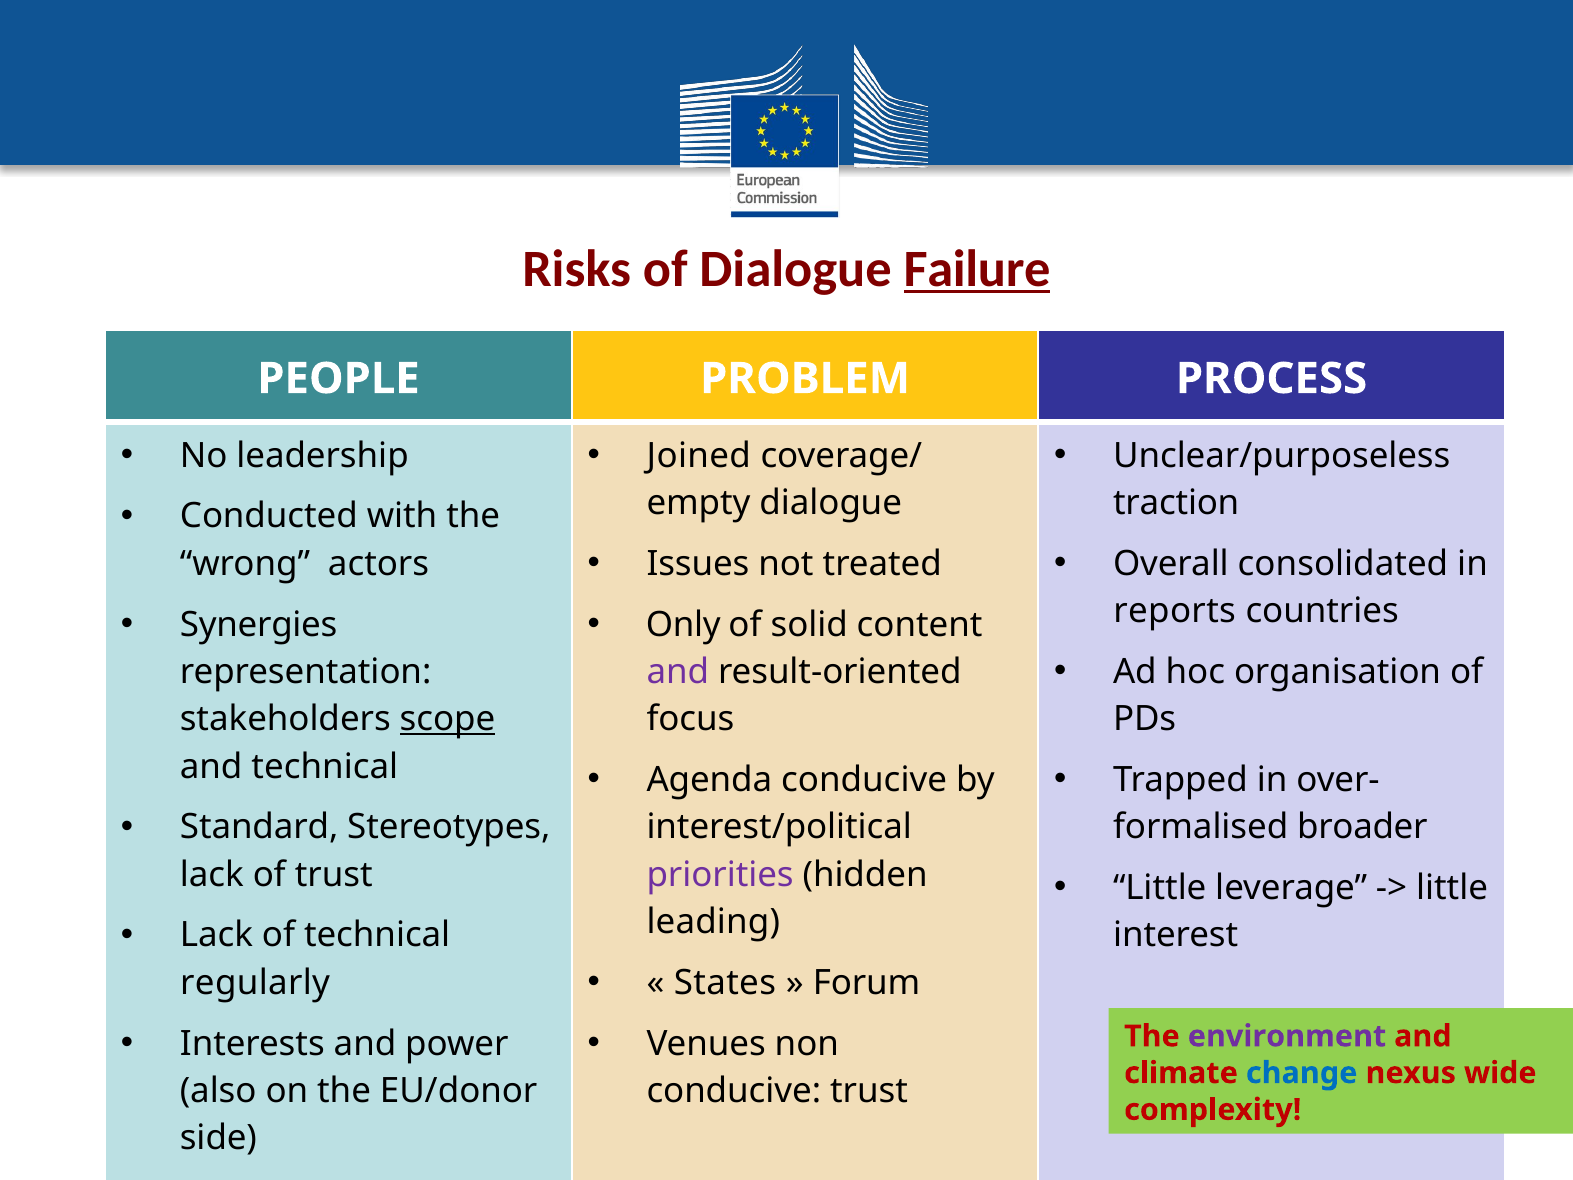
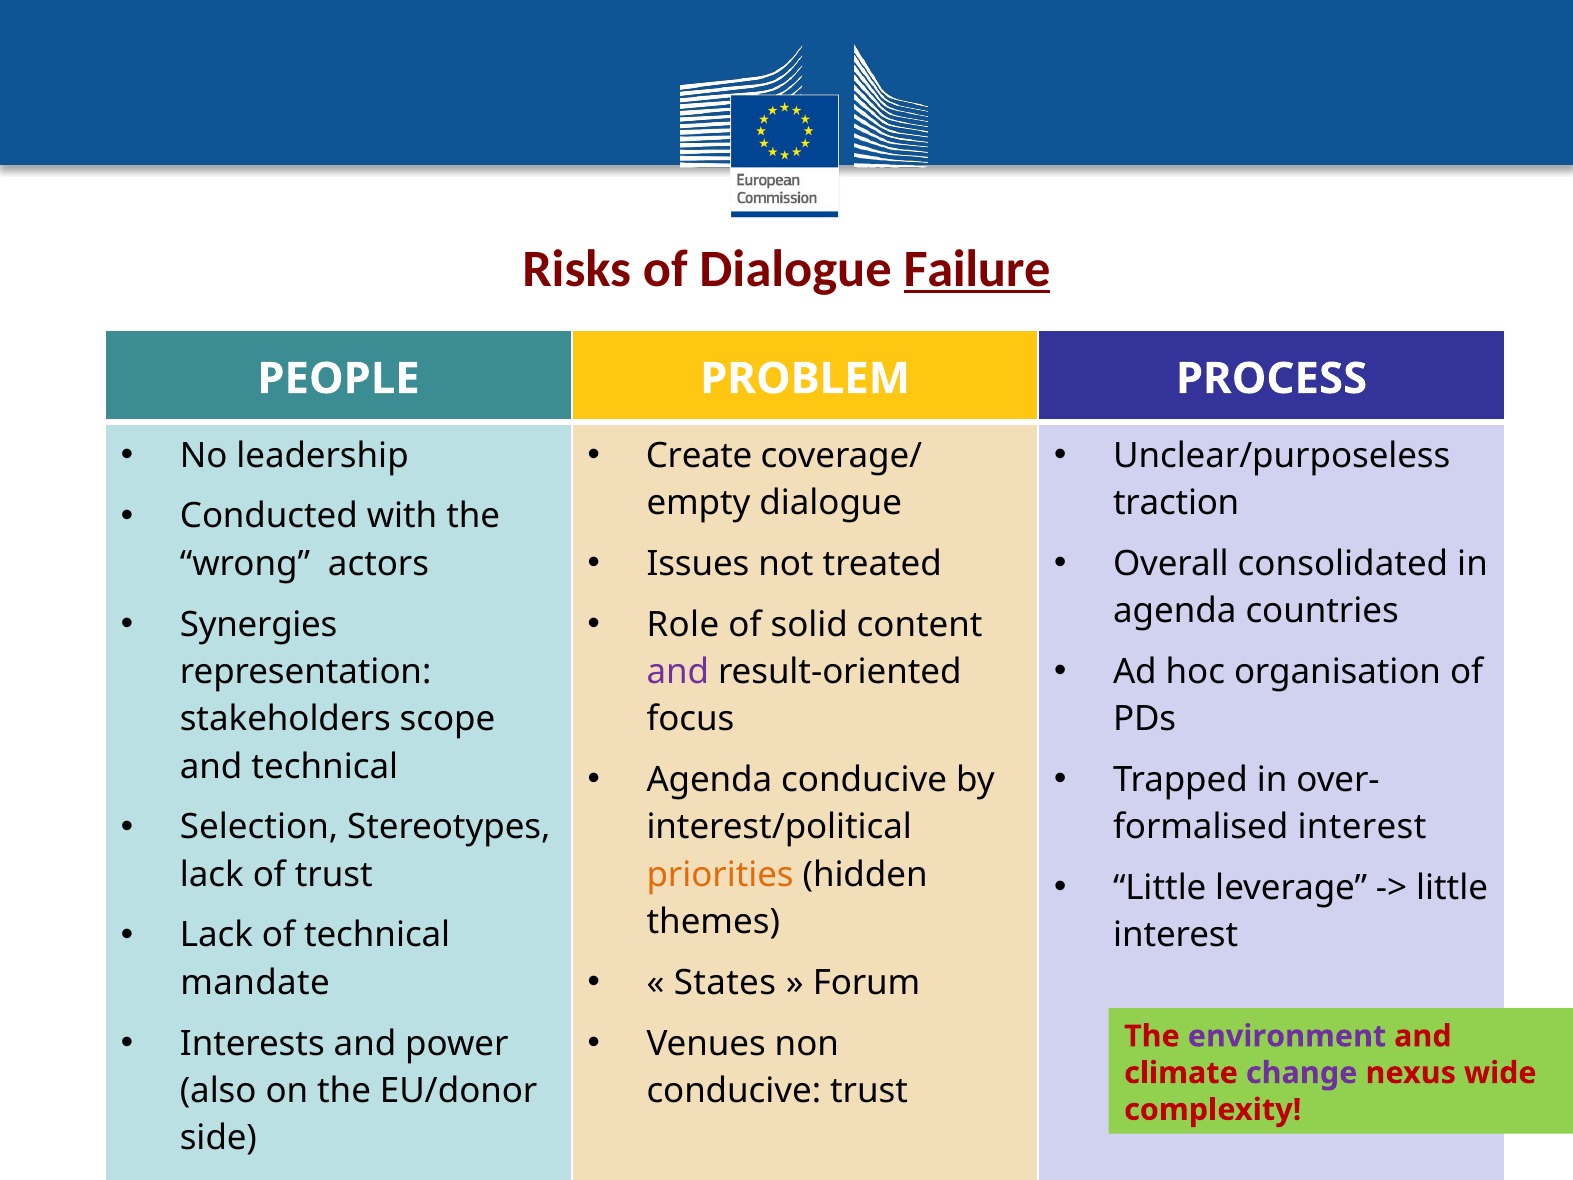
Joined: Joined -> Create
reports at (1175, 611): reports -> agenda
Only: Only -> Role
scope underline: present -> none
Standard: Standard -> Selection
broader at (1362, 827): broader -> interest
priorities colour: purple -> orange
leading: leading -> themes
regularly: regularly -> mandate
change colour: blue -> purple
